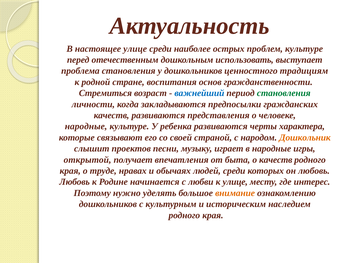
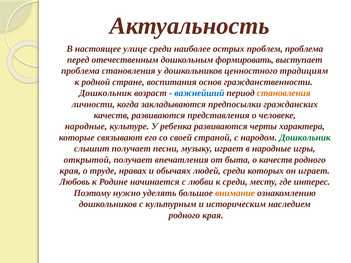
проблем культуре: культуре -> проблема
использовать: использовать -> формировать
Стремиться at (105, 93): Стремиться -> Дошкольник
становления at (284, 93) colour: green -> orange
Дошкольник at (305, 138) colour: orange -> green
слышит проектов: проектов -> получает
он любовь: любовь -> играет
к улице: улице -> среди
